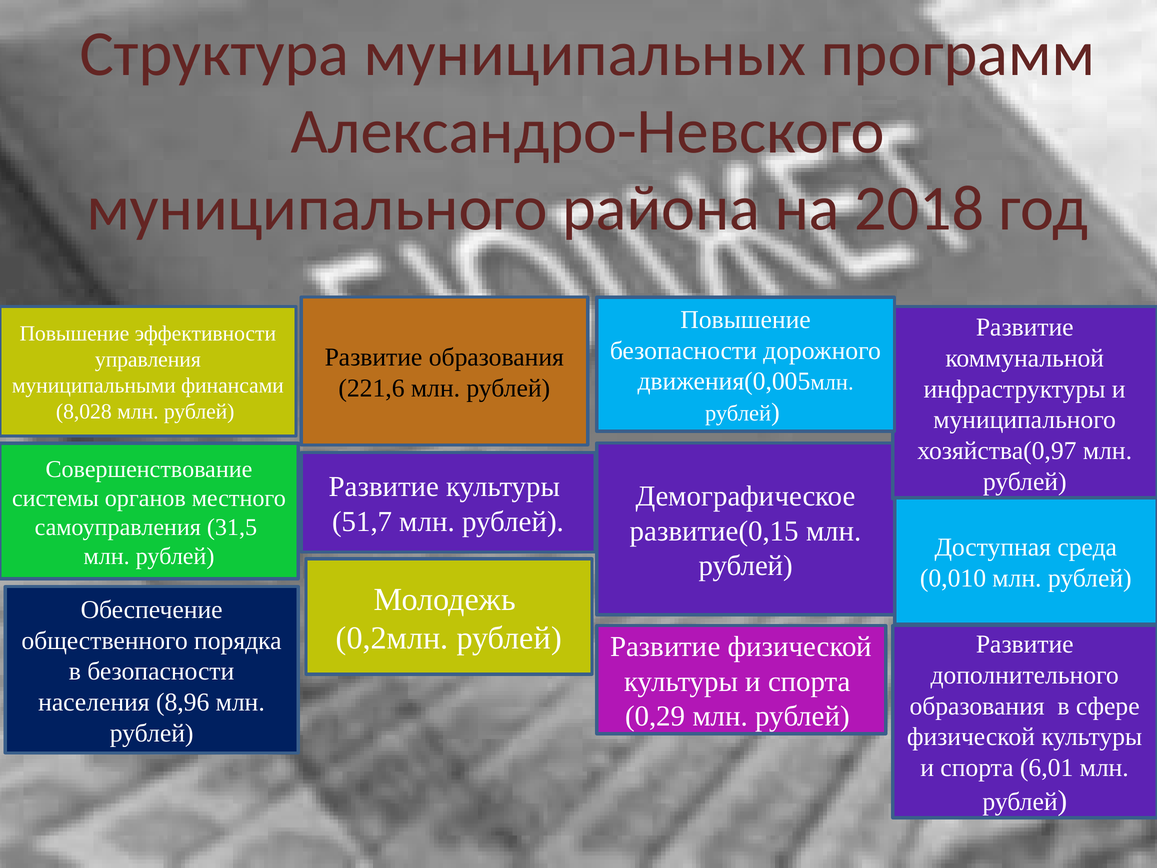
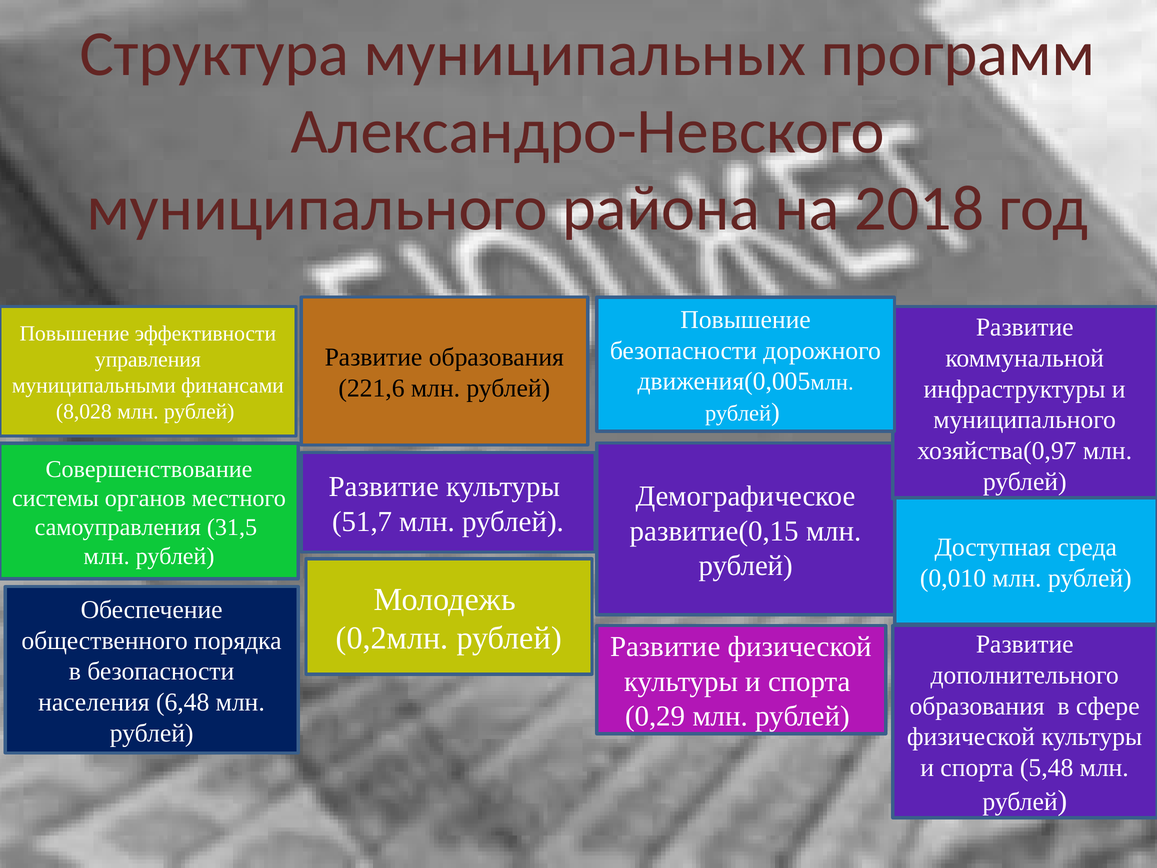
8,96: 8,96 -> 6,48
6,01: 6,01 -> 5,48
